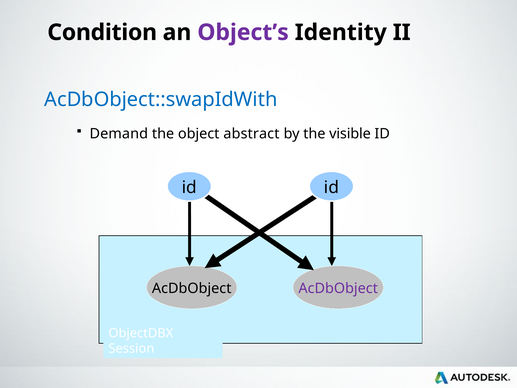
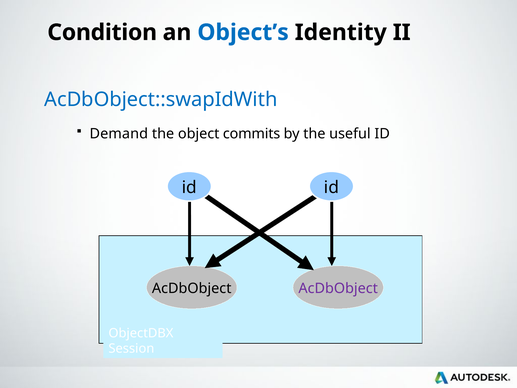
Object’s colour: purple -> blue
abstract: abstract -> commits
visible: visible -> useful
